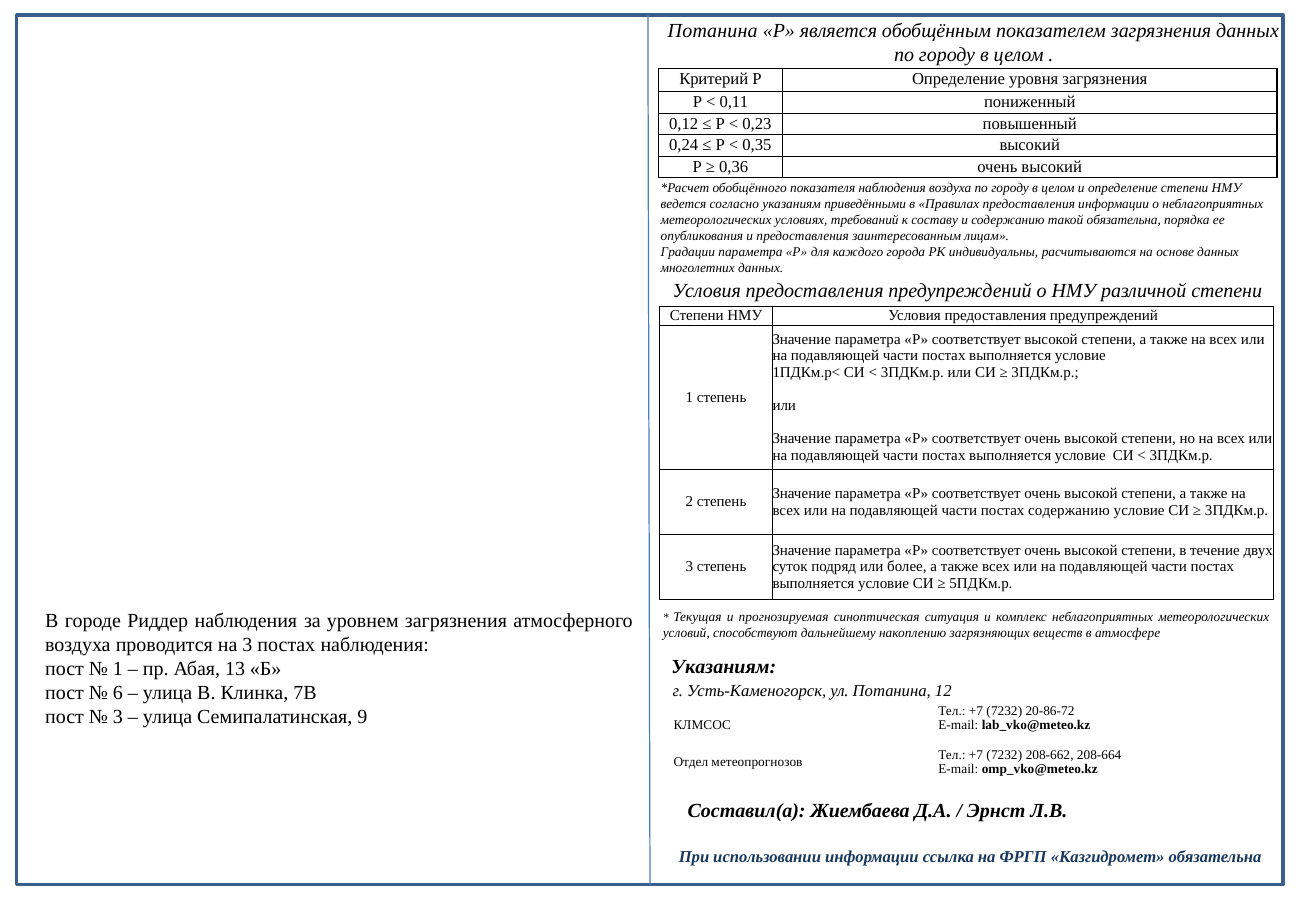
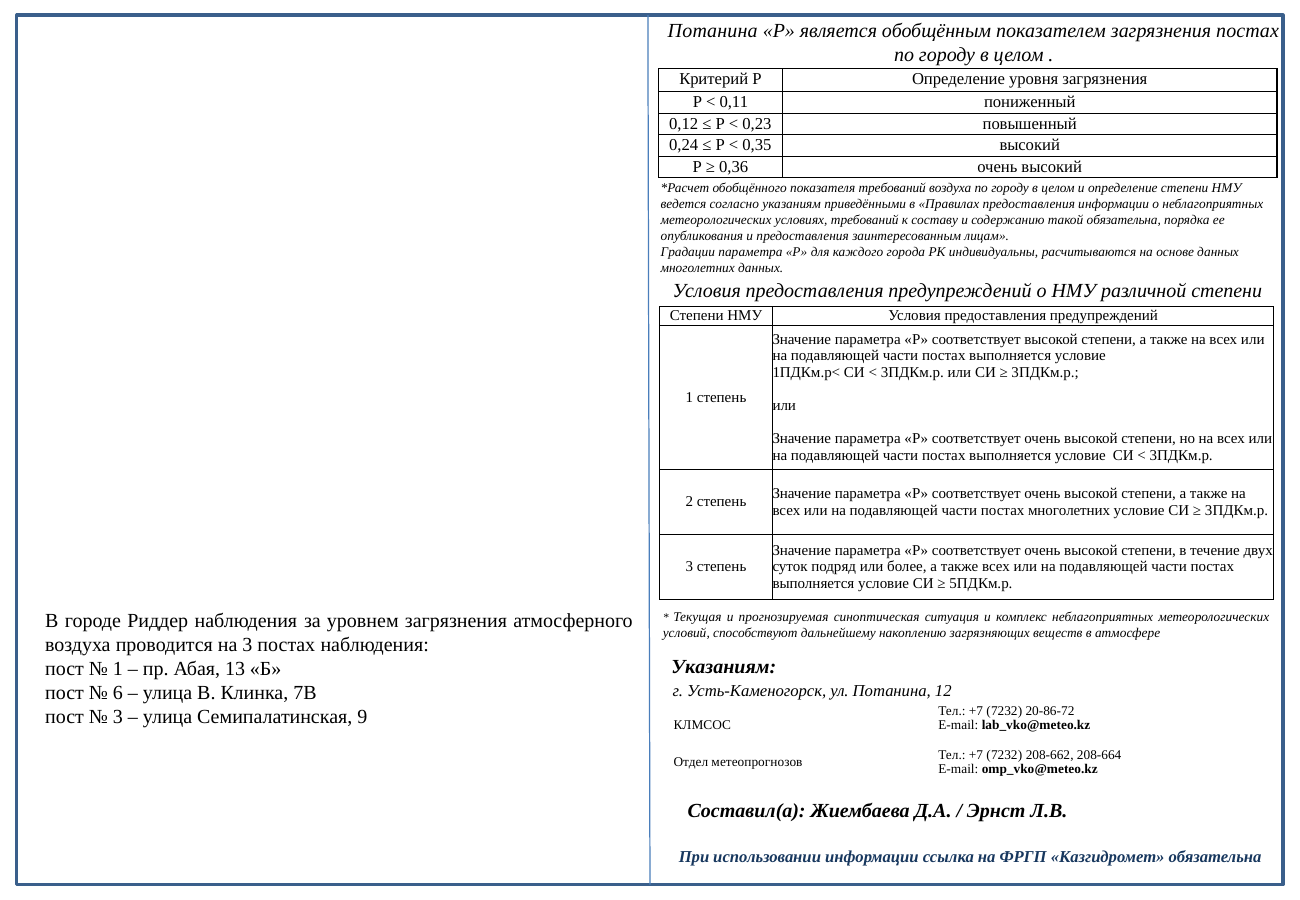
загрязнения данных: данных -> постах
показателя наблюдения: наблюдения -> требований
постах содержанию: содержанию -> многолетних
